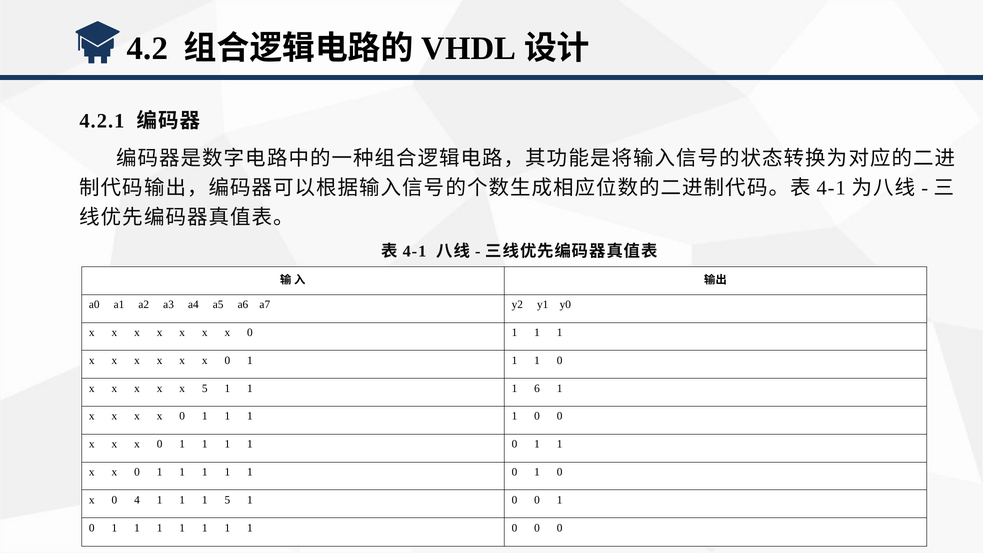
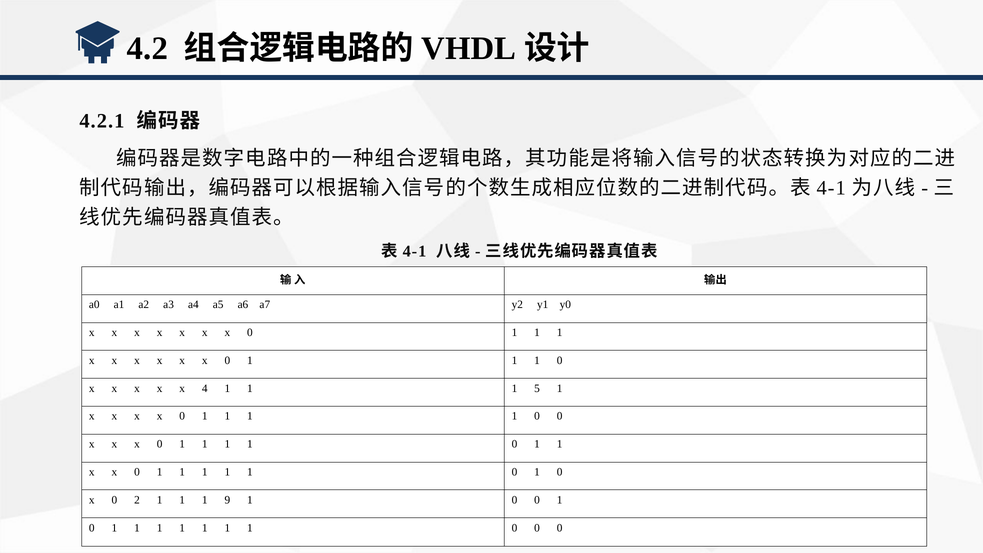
x 5: 5 -> 4
6: 6 -> 5
4: 4 -> 2
1 5: 5 -> 9
